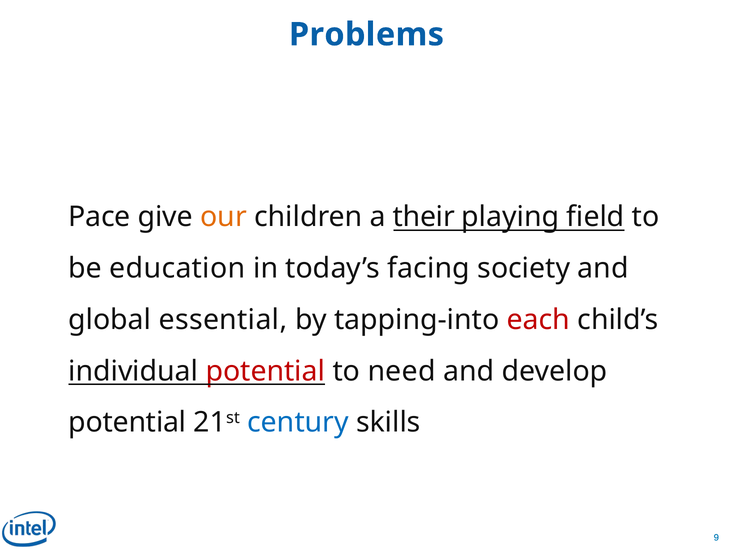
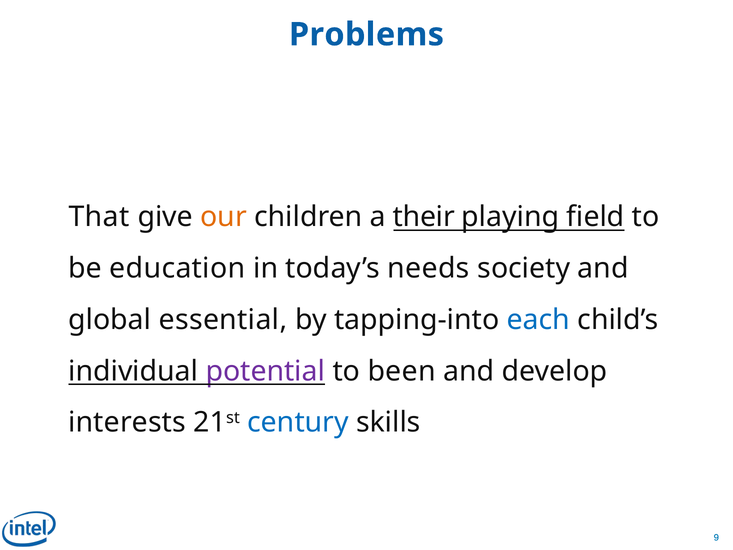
Pace: Pace -> That
facing: facing -> needs
each colour: red -> blue
potential at (265, 371) colour: red -> purple
need: need -> been
potential at (127, 422): potential -> interests
